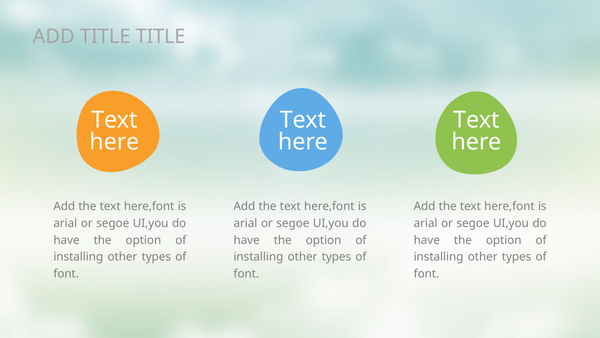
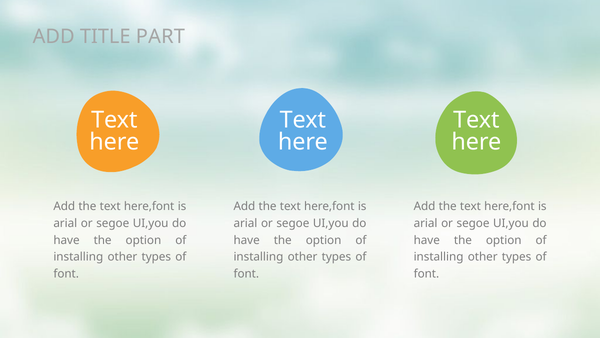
TITLE TITLE: TITLE -> PART
